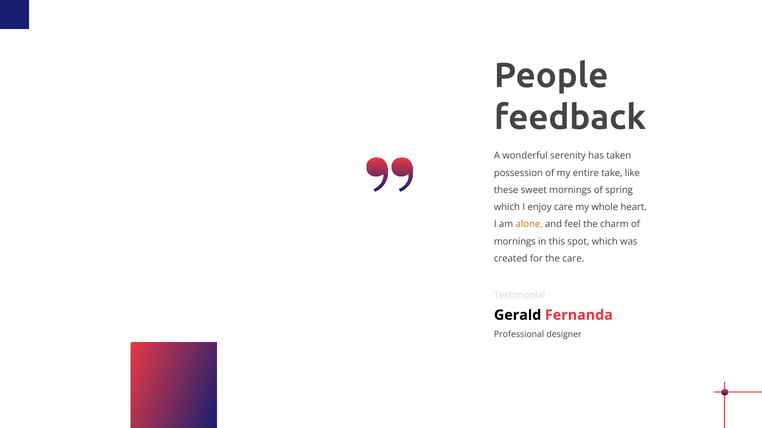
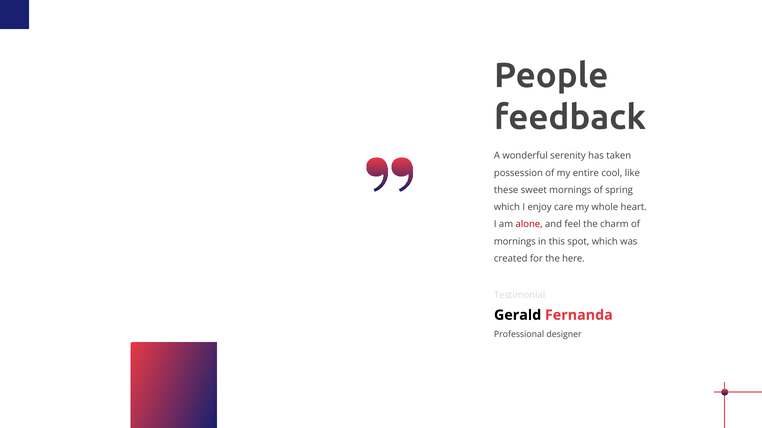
take: take -> cool
alone colour: orange -> red
the care: care -> here
